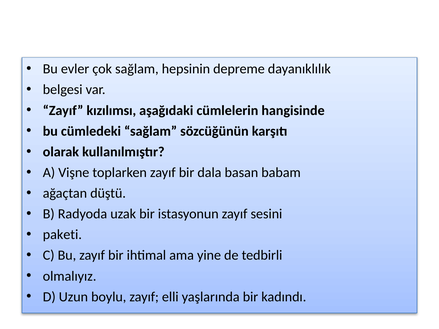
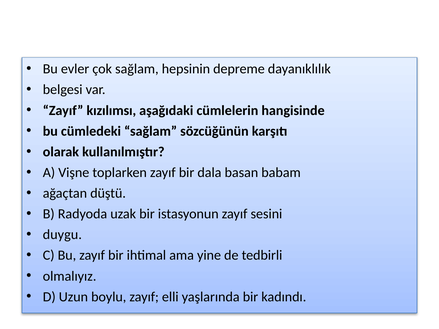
paketi: paketi -> duygu
